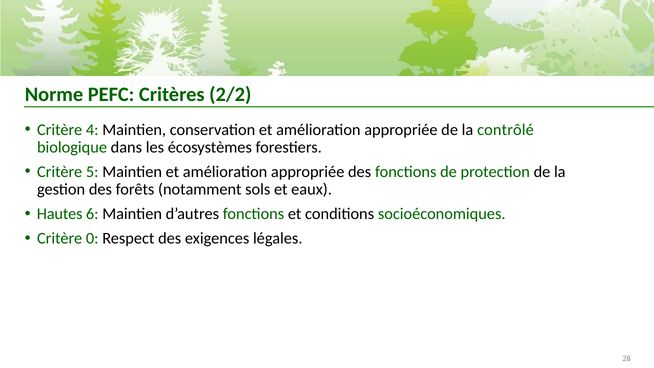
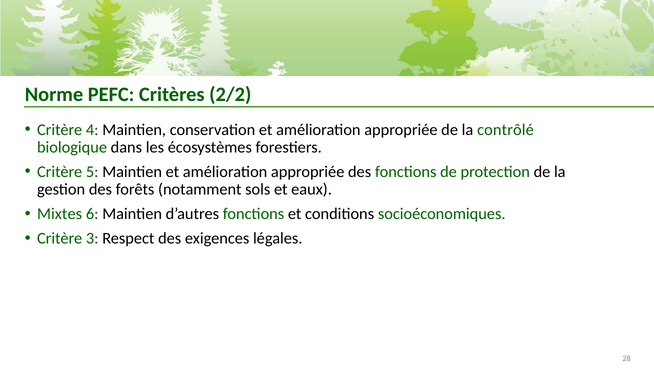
Hautes: Hautes -> Mixtes
0: 0 -> 3
